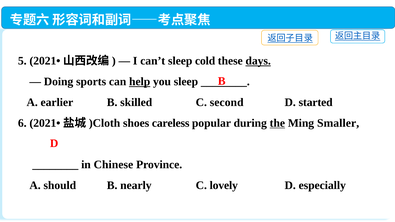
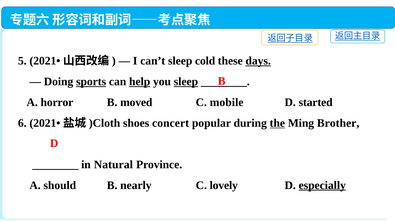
sports underline: none -> present
sleep at (186, 82) underline: none -> present
earlier: earlier -> horror
skilled: skilled -> moved
second: second -> mobile
careless: careless -> concert
Smaller: Smaller -> Brother
Chinese: Chinese -> Natural
especially underline: none -> present
